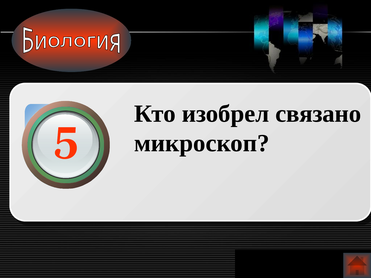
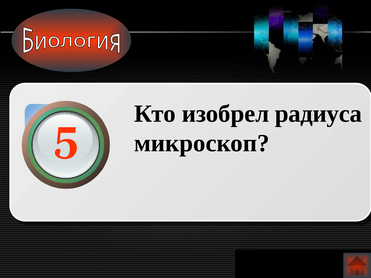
связано: связано -> радиуса
